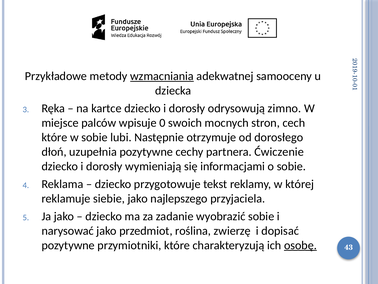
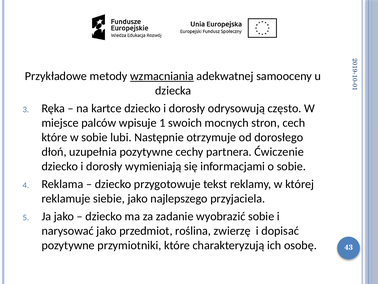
zimno: zimno -> często
wpisuje 0: 0 -> 1
osobę underline: present -> none
